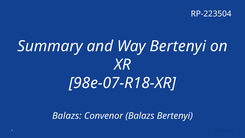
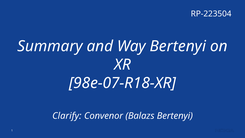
Balazs at (67, 116): Balazs -> Clarify
